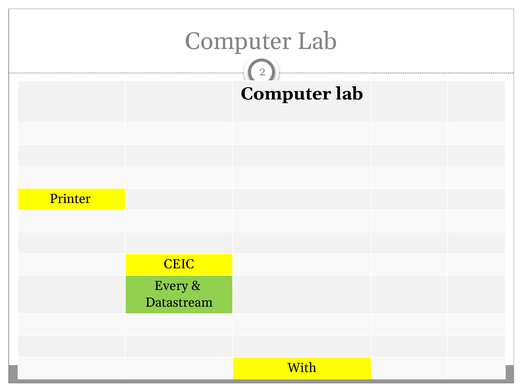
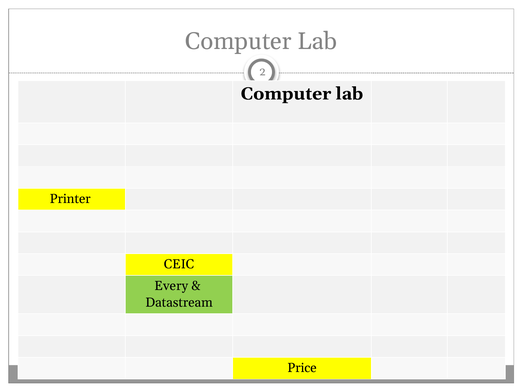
With: With -> Price
